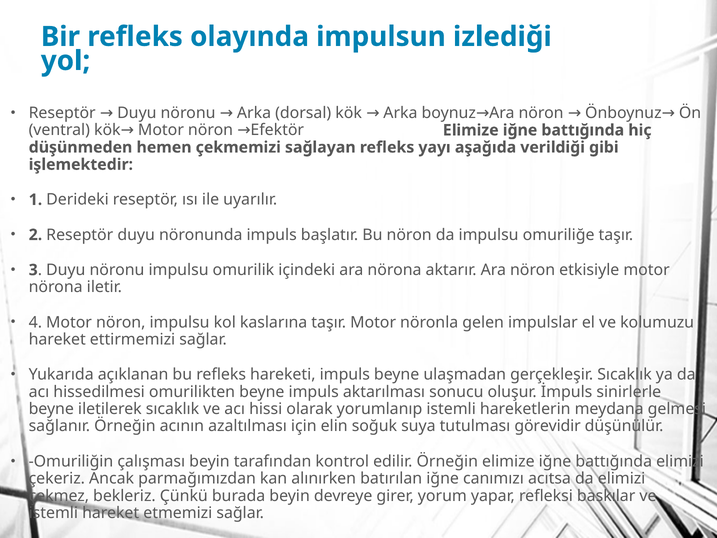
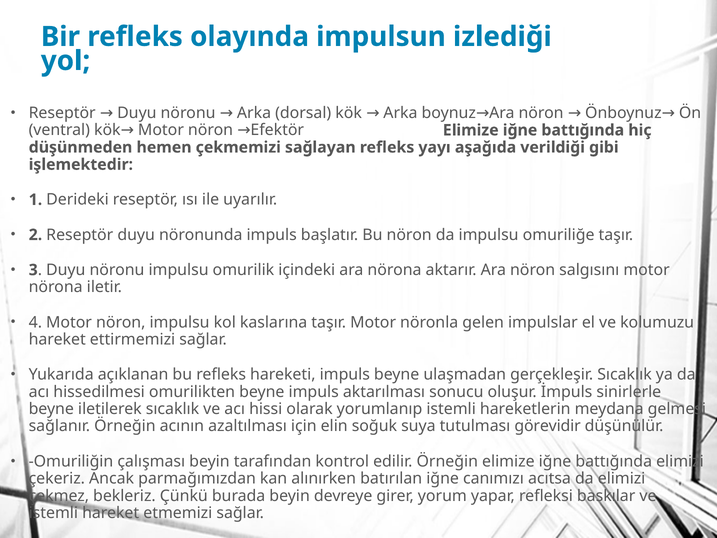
etkisiyle: etkisiyle -> salgısını
